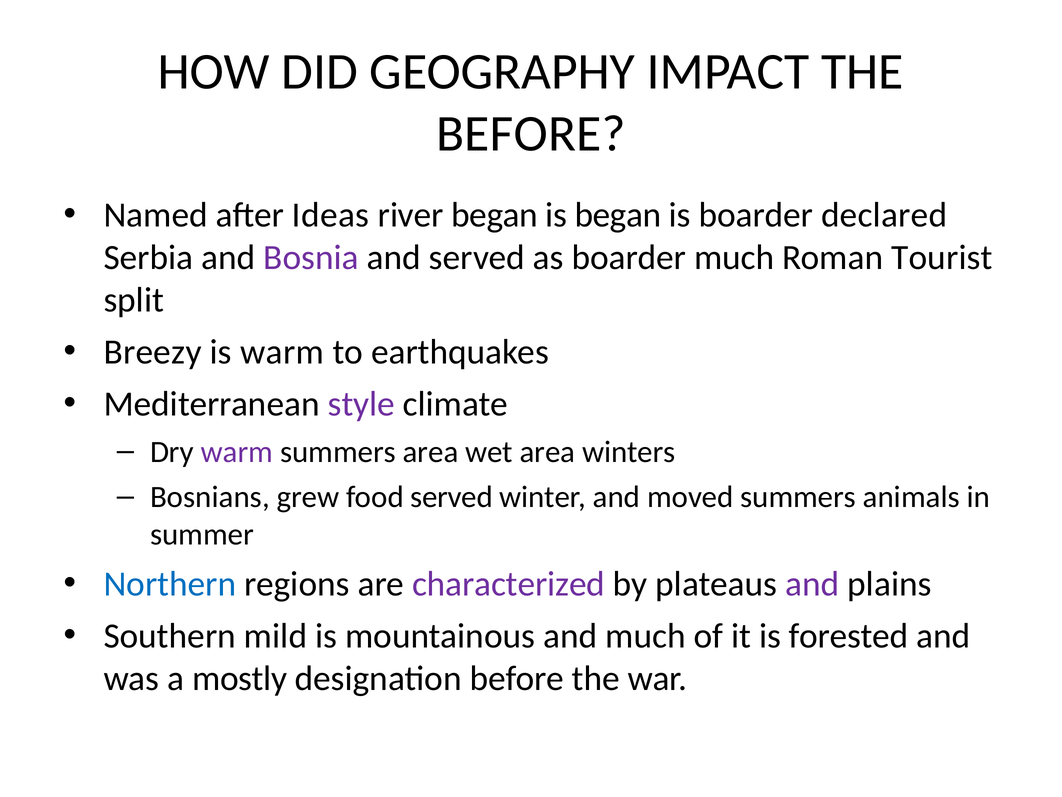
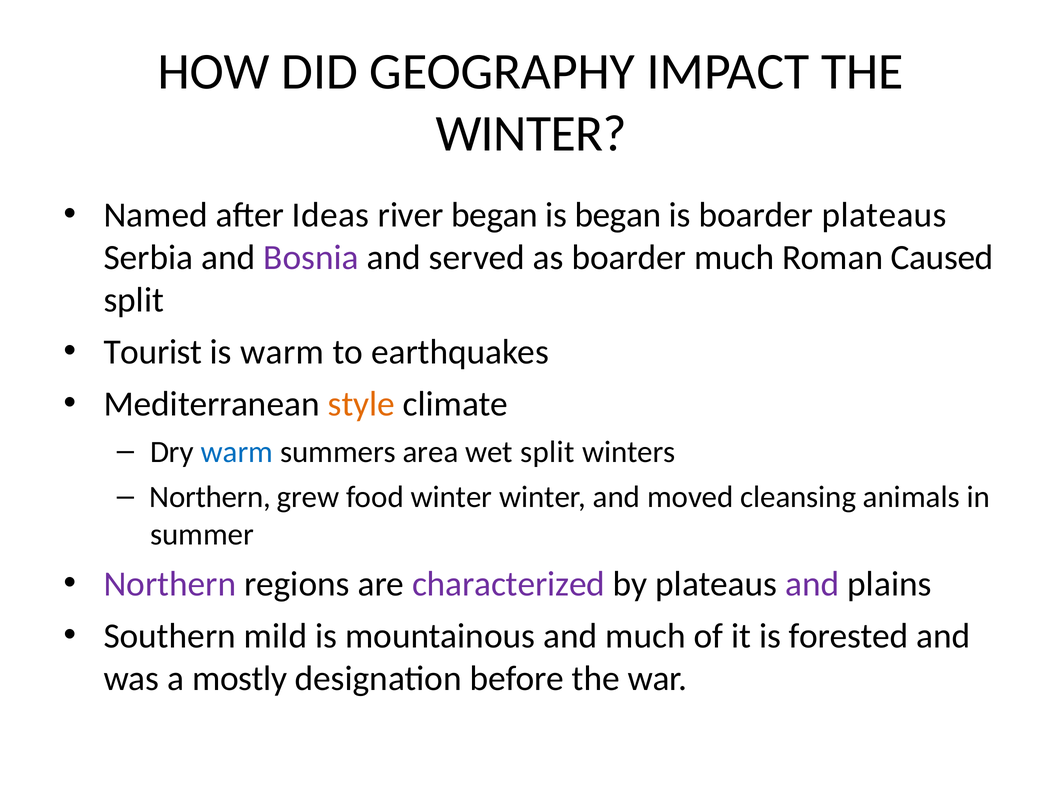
BEFORE at (531, 134): BEFORE -> WINTER
boarder declared: declared -> plateaus
Tourist: Tourist -> Caused
Breezy: Breezy -> Tourist
style colour: purple -> orange
warm at (237, 451) colour: purple -> blue
wet area: area -> split
Bosnians at (210, 497): Bosnians -> Northern
food served: served -> winter
moved summers: summers -> cleansing
Northern at (170, 584) colour: blue -> purple
